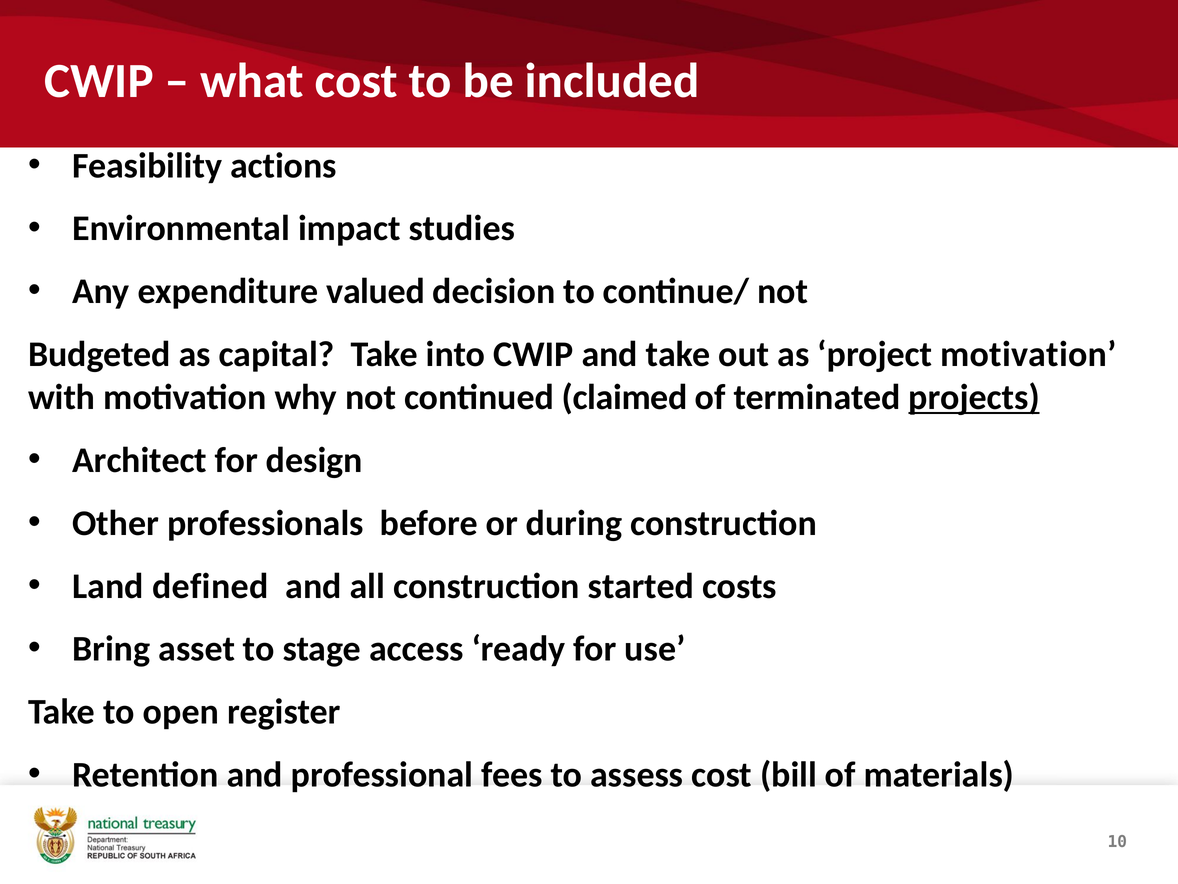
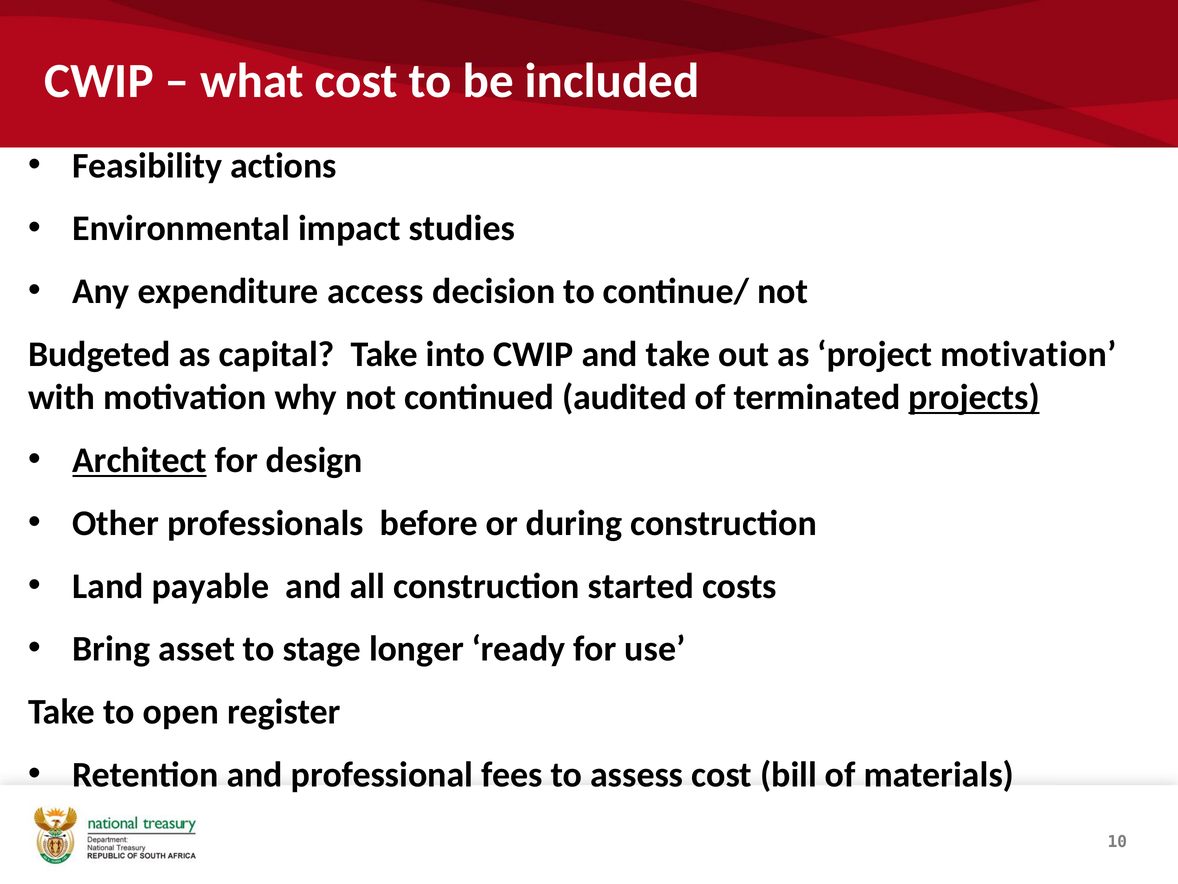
valued: valued -> access
claimed: claimed -> audited
Architect underline: none -> present
defined: defined -> payable
access: access -> longer
